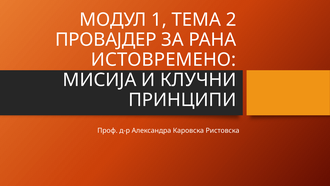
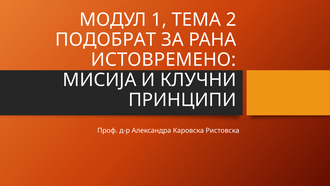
ПРОВАЈДЕР: ПРОВАЈДЕР -> ПОДОБРАТ
